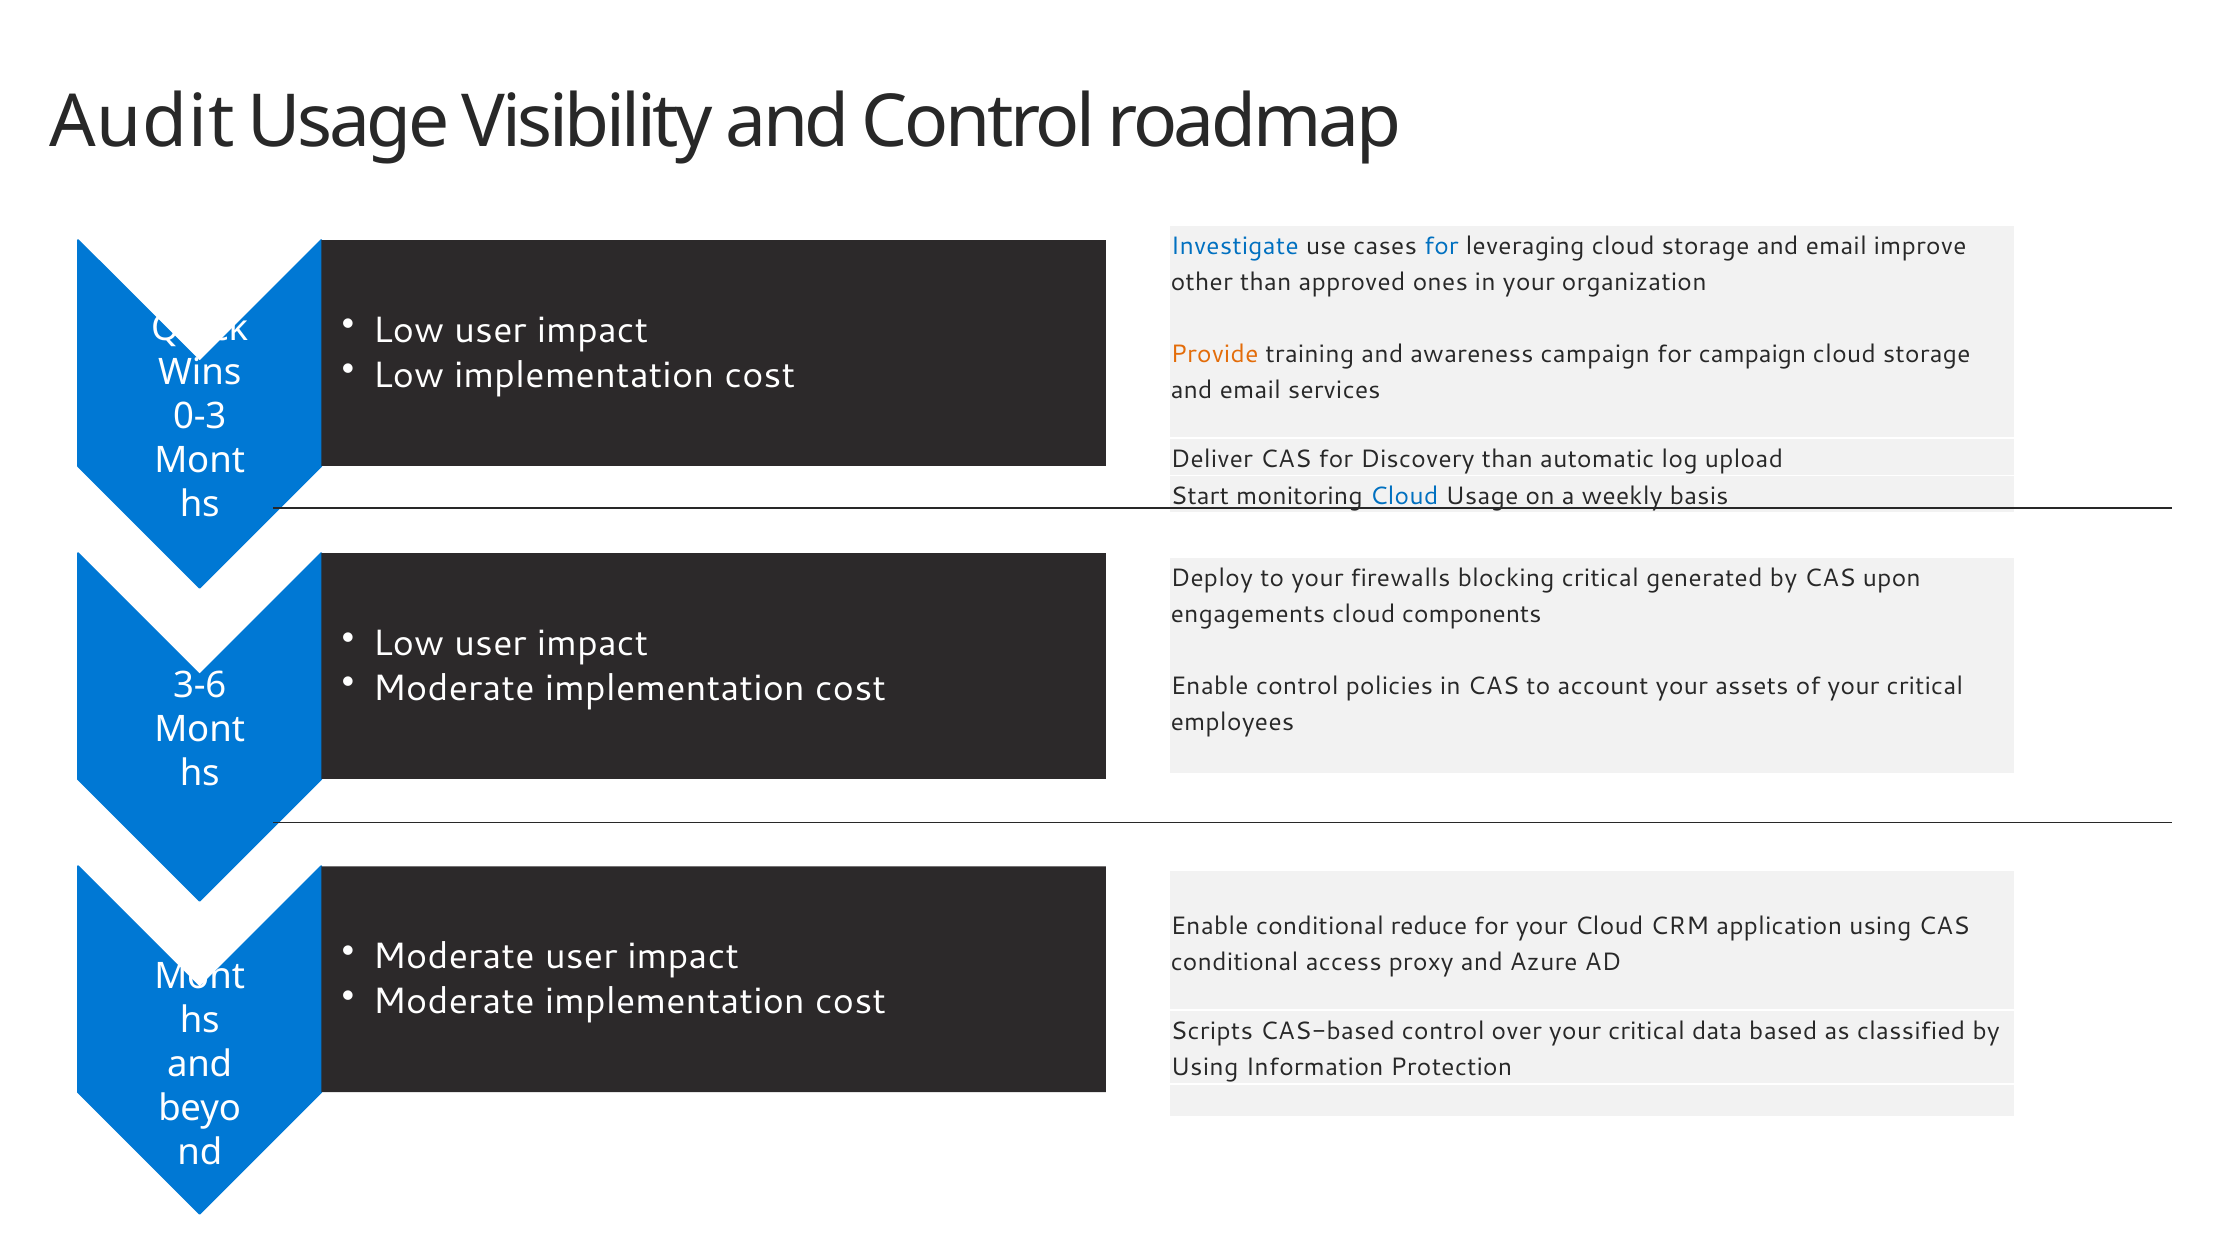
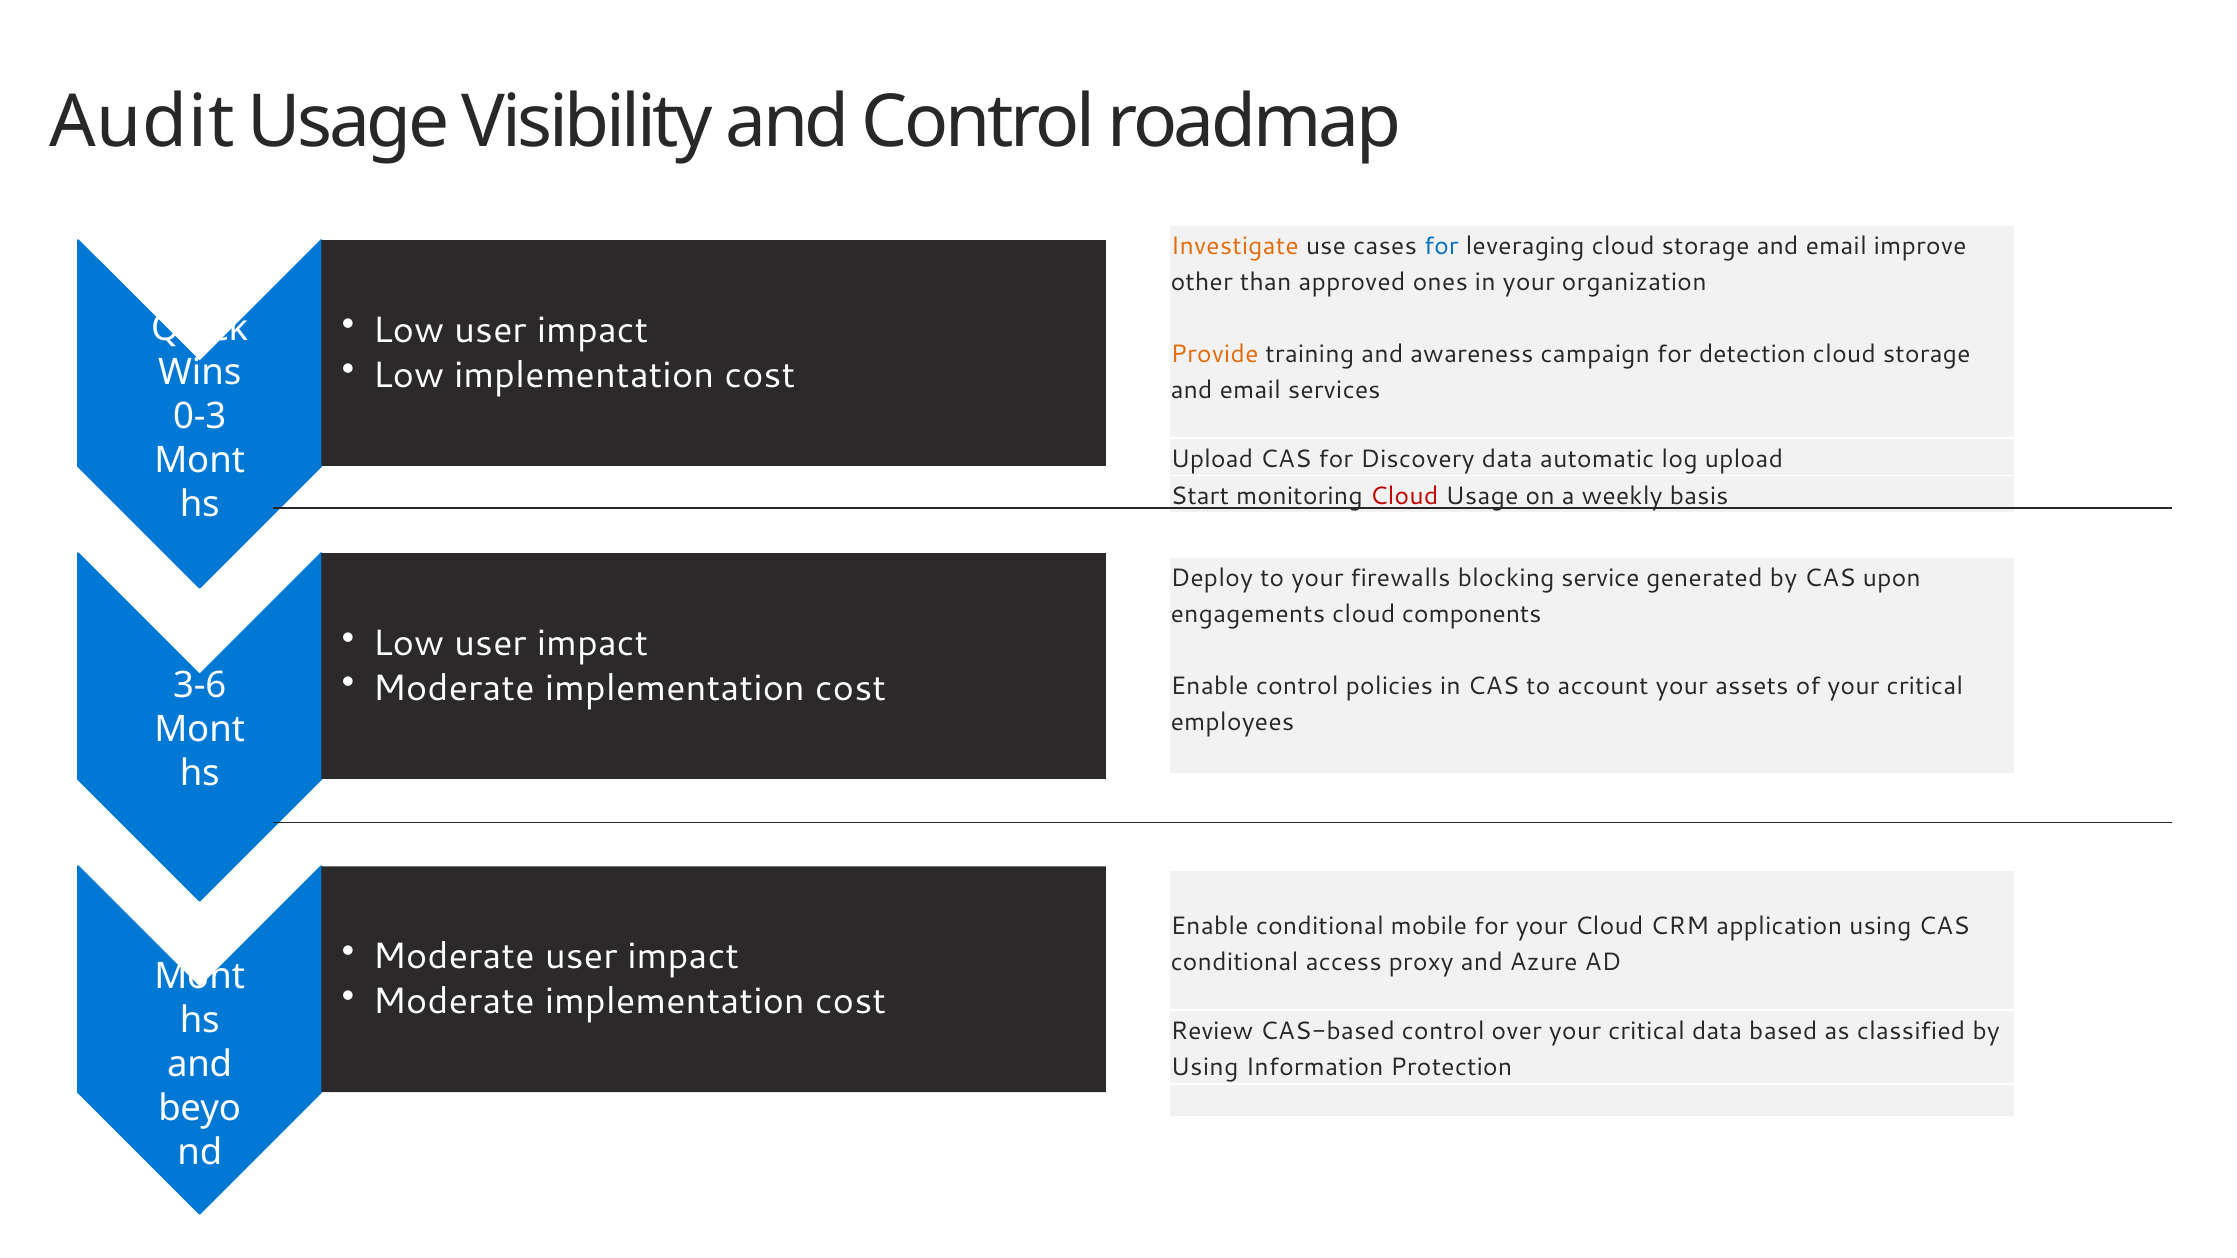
Investigate colour: blue -> orange
for campaign: campaign -> detection
Deliver at (1212, 459): Deliver -> Upload
Discovery than: than -> data
Cloud at (1404, 497) colour: blue -> red
blocking critical: critical -> service
reduce: reduce -> mobile
Scripts: Scripts -> Review
